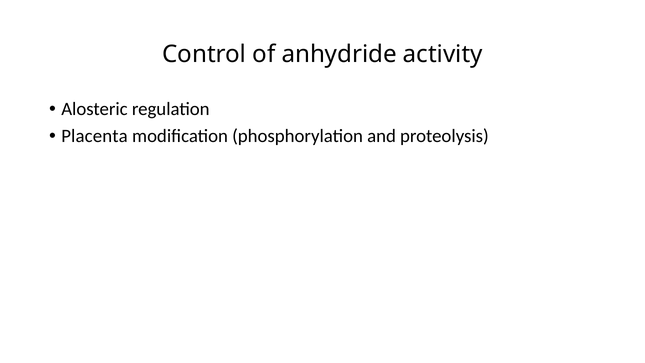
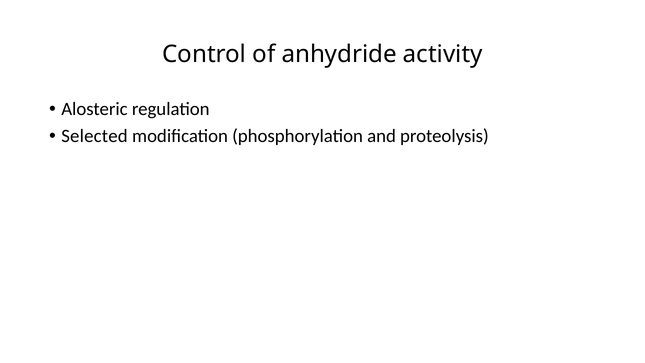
Placenta: Placenta -> Selected
